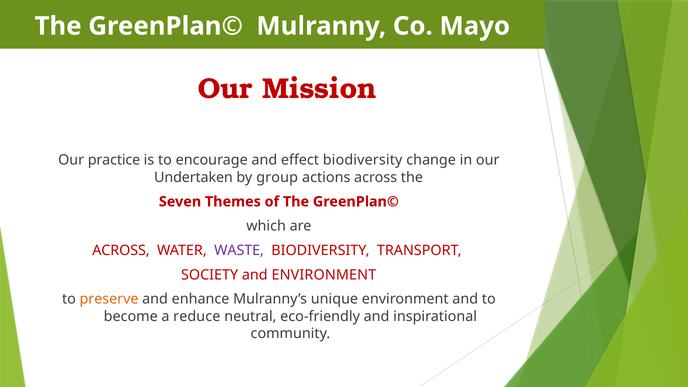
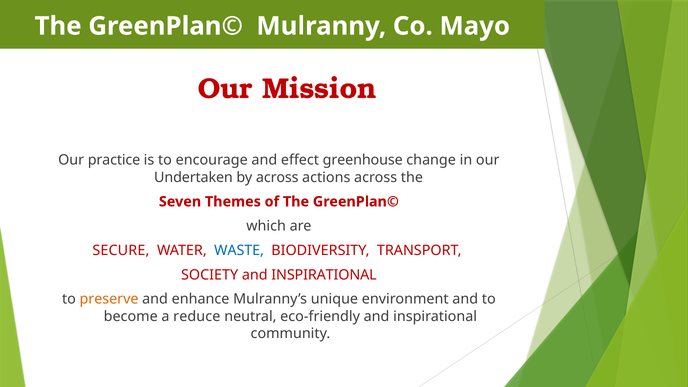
effect biodiversity: biodiversity -> greenhouse
by group: group -> across
ACROSS at (121, 250): ACROSS -> SECURE
WASTE colour: purple -> blue
SOCIETY and ENVIRONMENT: ENVIRONMENT -> INSPIRATIONAL
